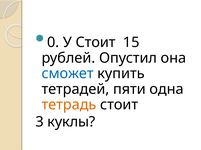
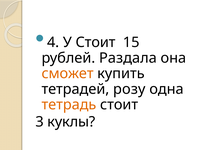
0: 0 -> 4
Опустил: Опустил -> Раздала
сможет colour: blue -> orange
пяти: пяти -> розу
